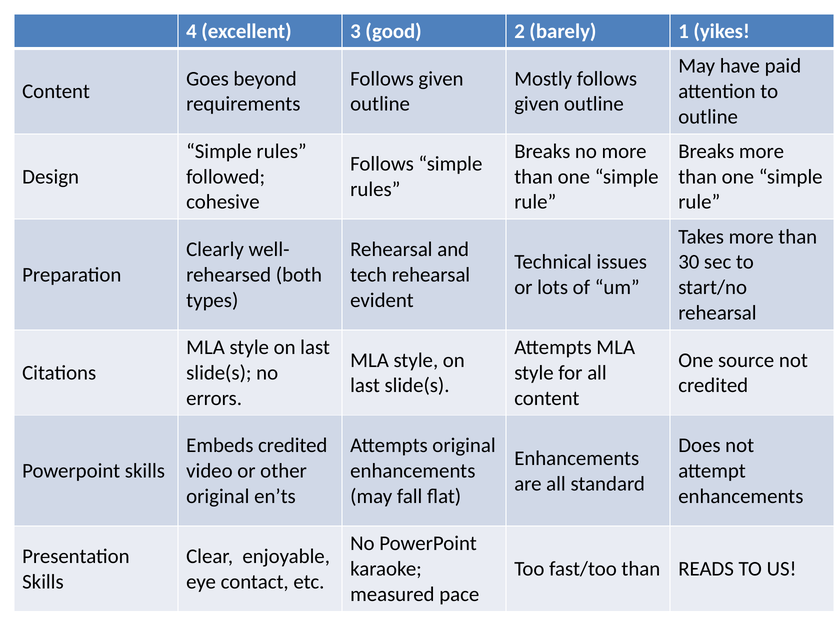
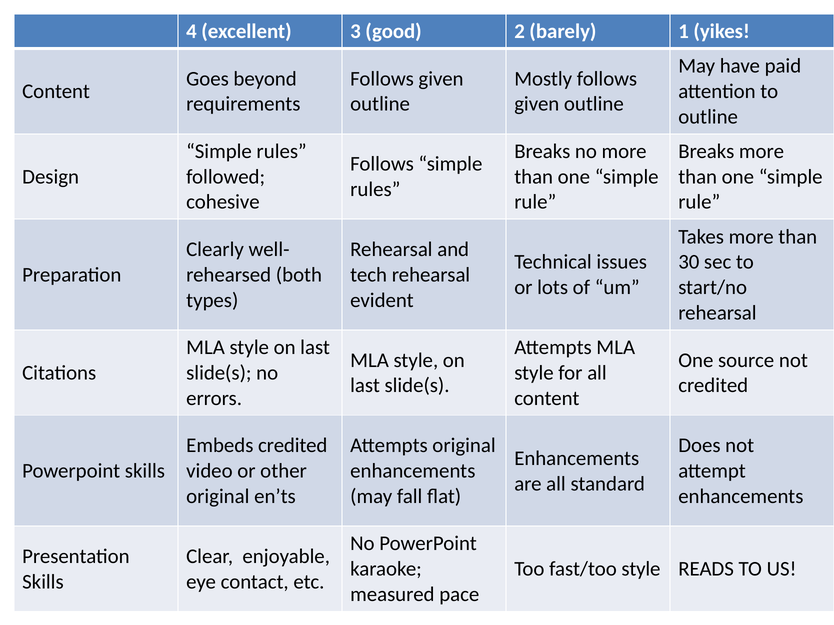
fast/too than: than -> style
